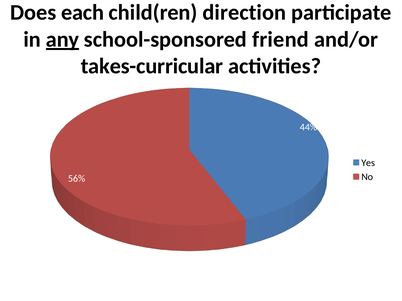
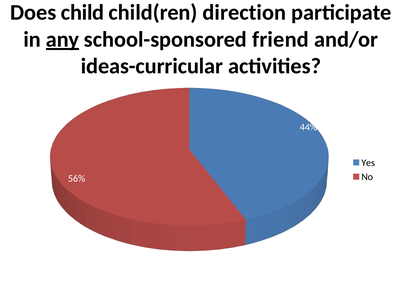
each: each -> child
takes-curricular: takes-curricular -> ideas-curricular
